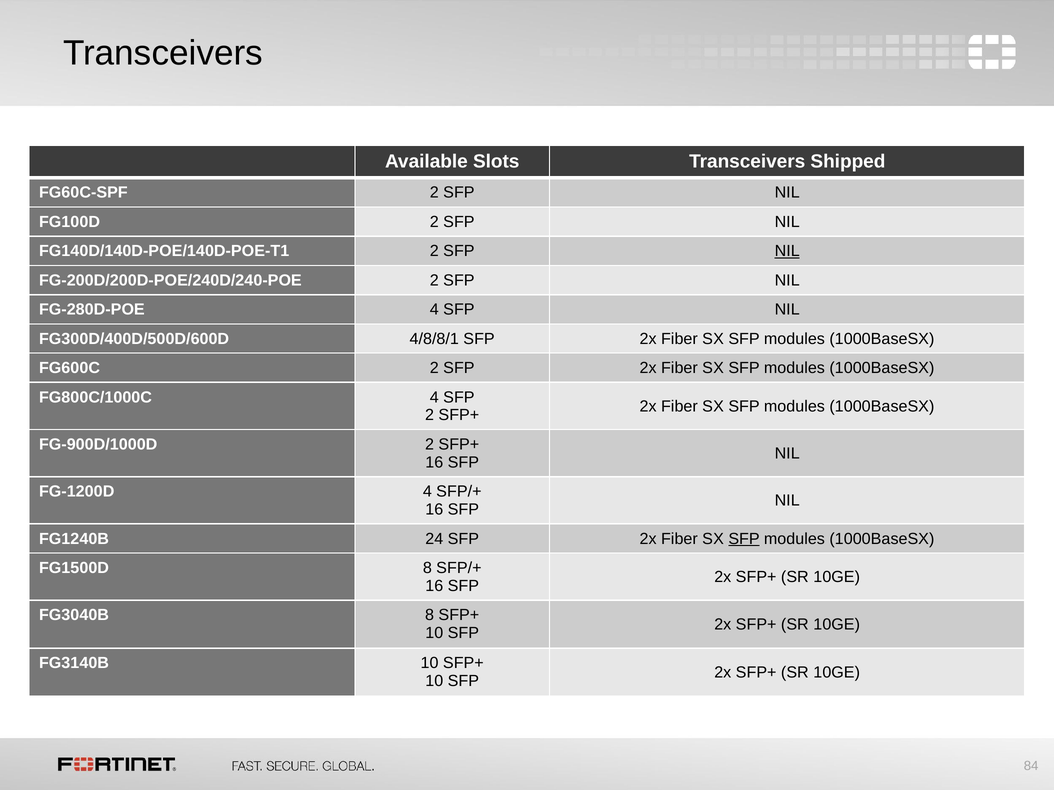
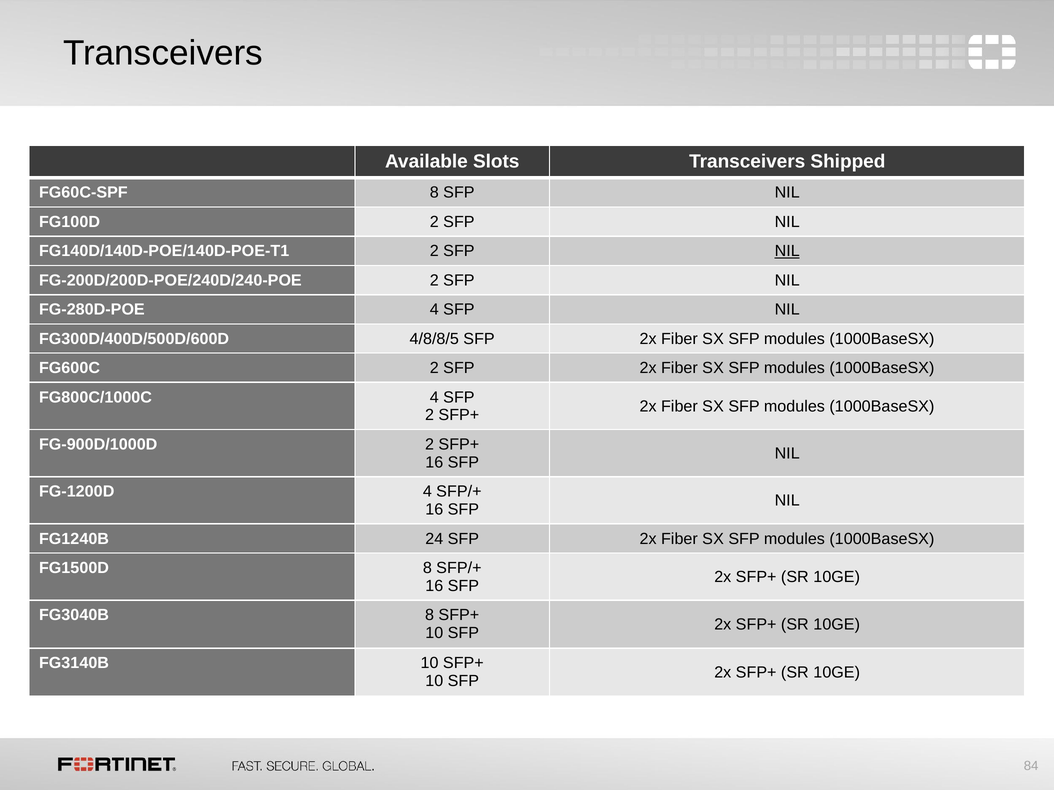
FG60C-SPF 2: 2 -> 8
4/8/8/1: 4/8/8/1 -> 4/8/8/5
SFP at (744, 539) underline: present -> none
